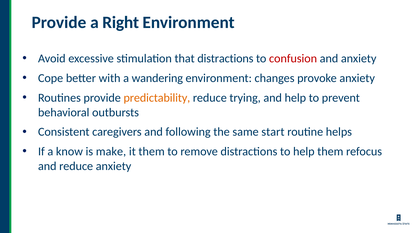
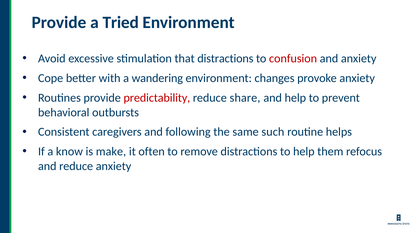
Right: Right -> Tried
predictability colour: orange -> red
trying: trying -> share
start: start -> such
it them: them -> often
